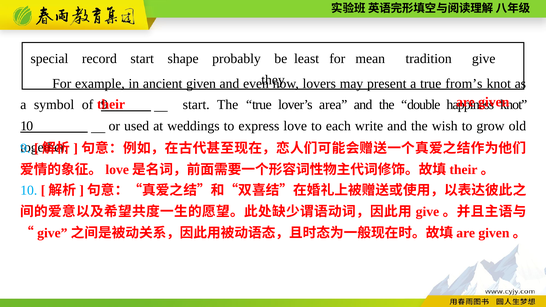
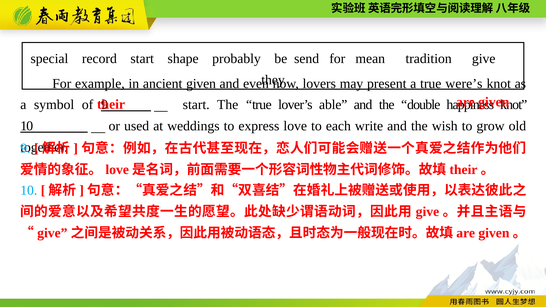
least: least -> send
from’s: from’s -> were’s
area: area -> able
